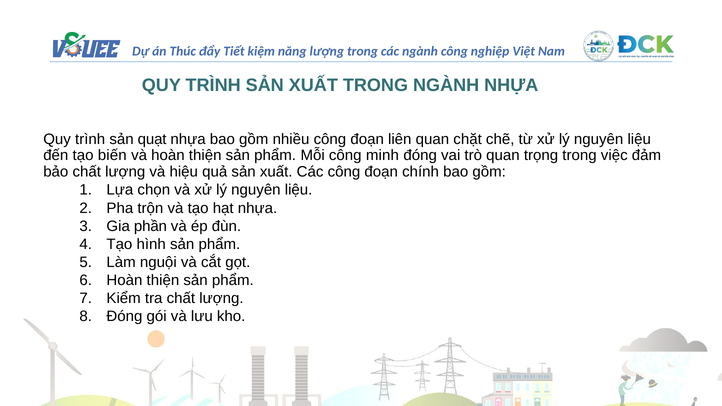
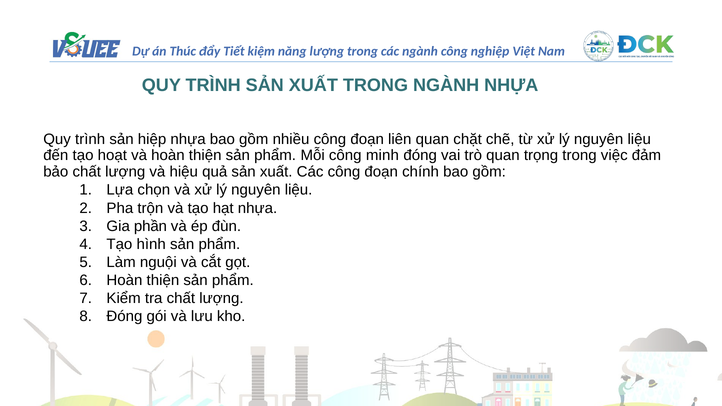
quạt: quạt -> hiệp
biến: biến -> hoạt
